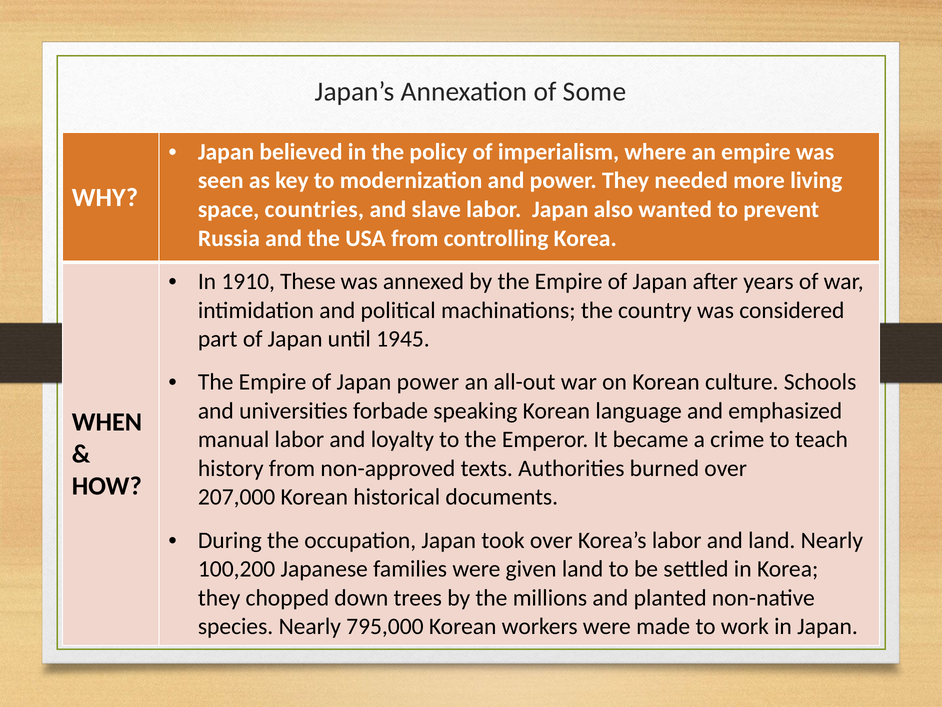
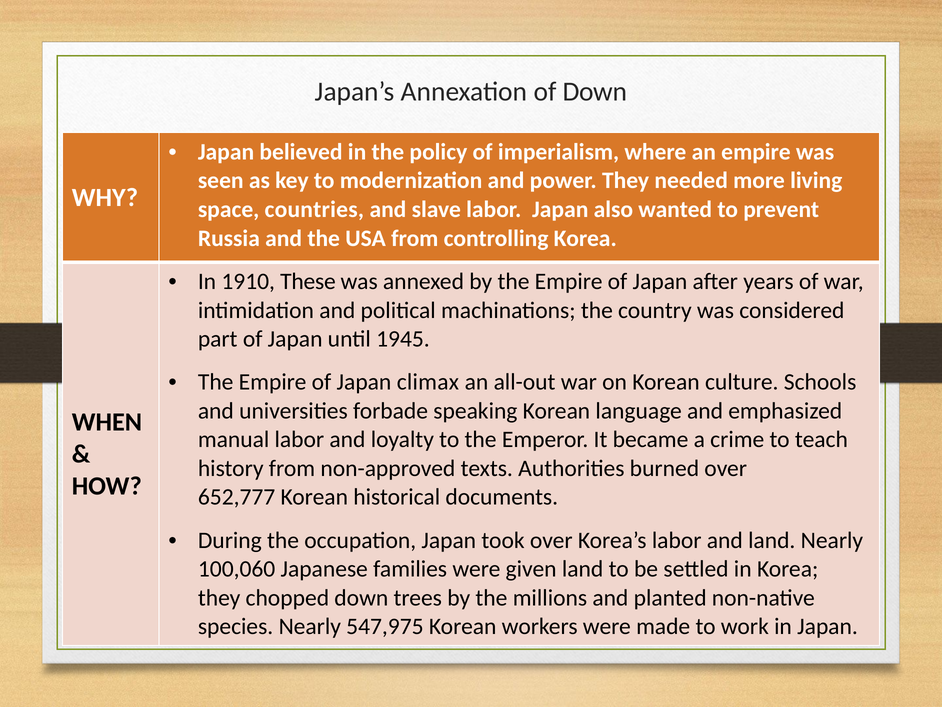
of Some: Some -> Down
Japan power: power -> climax
207,000: 207,000 -> 652,777
100,200: 100,200 -> 100,060
795,000: 795,000 -> 547,975
